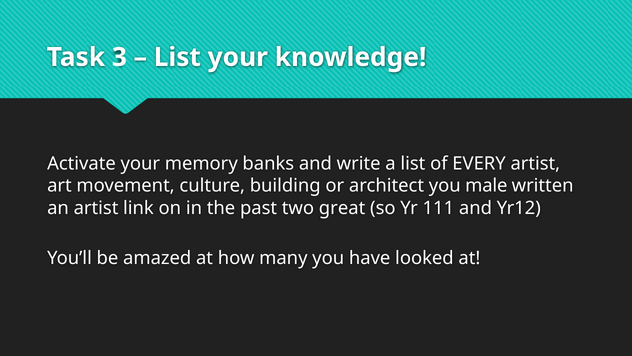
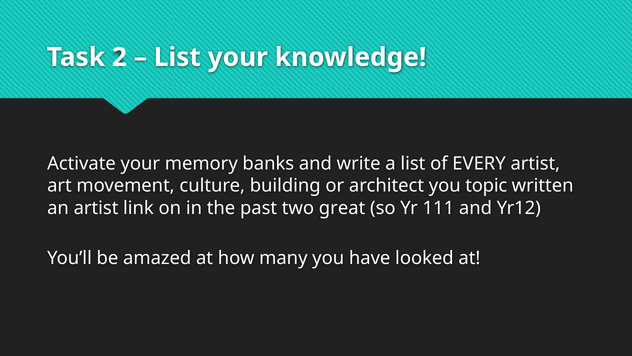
3: 3 -> 2
male: male -> topic
